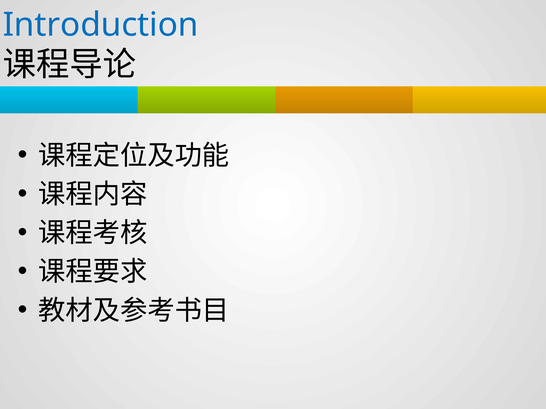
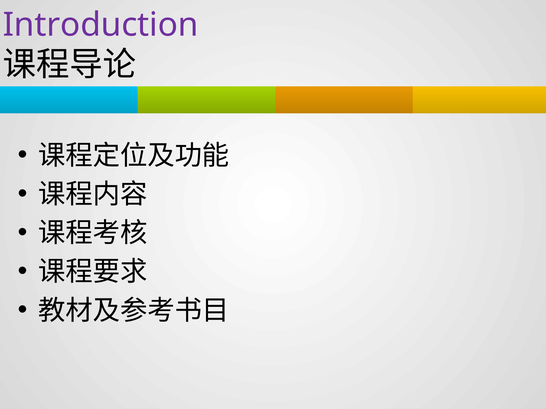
Introduction colour: blue -> purple
